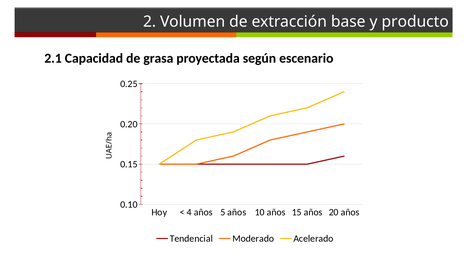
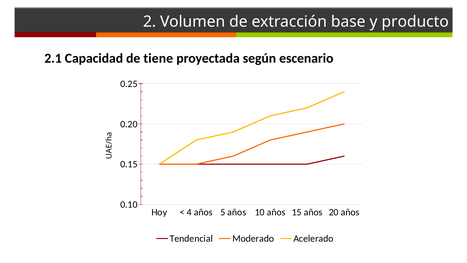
grasa: grasa -> tiene
